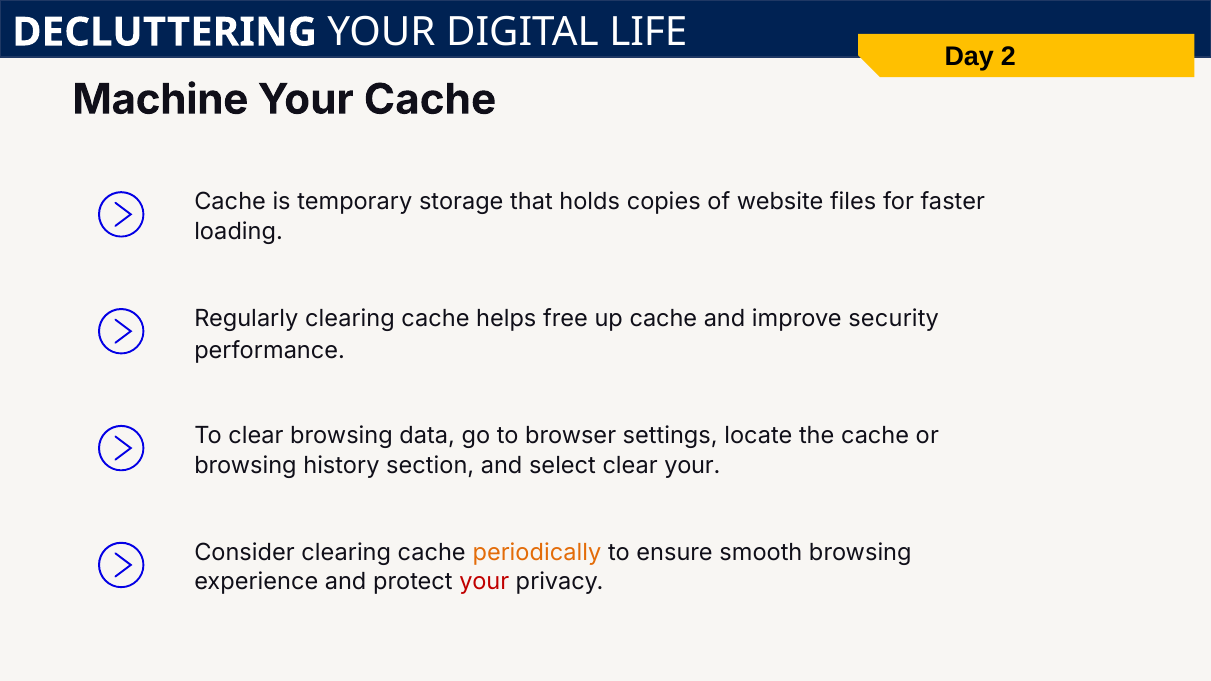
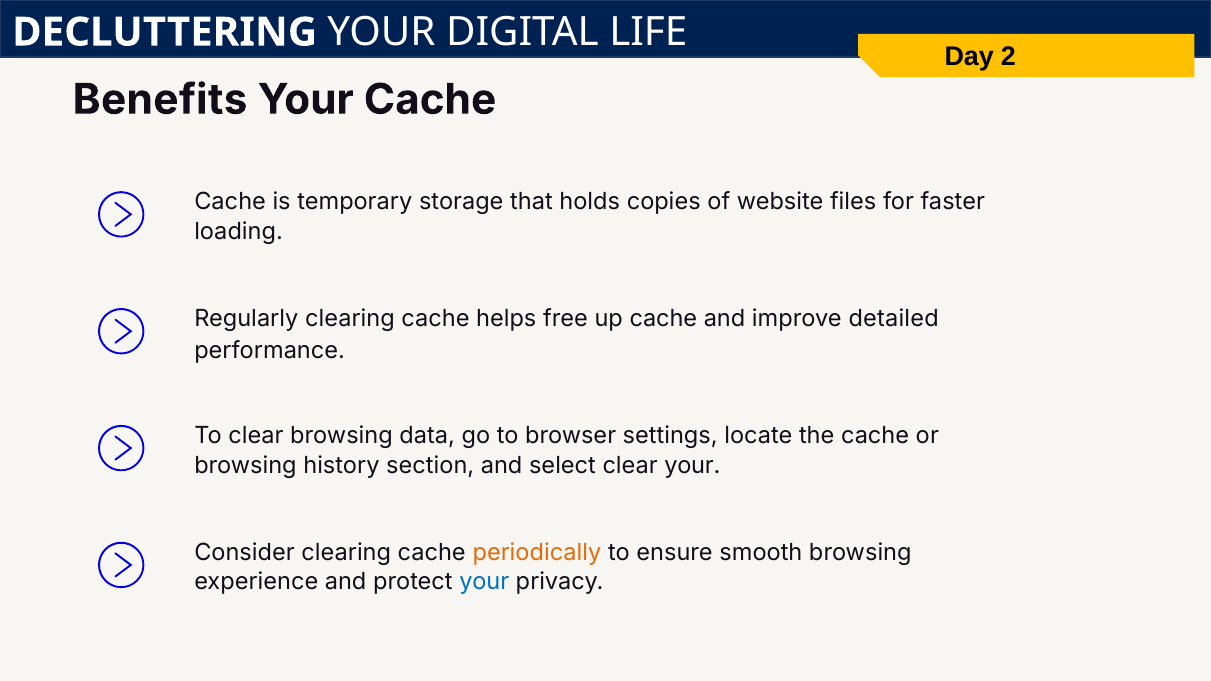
Machine: Machine -> Benefits
security: security -> detailed
your at (484, 582) colour: red -> blue
